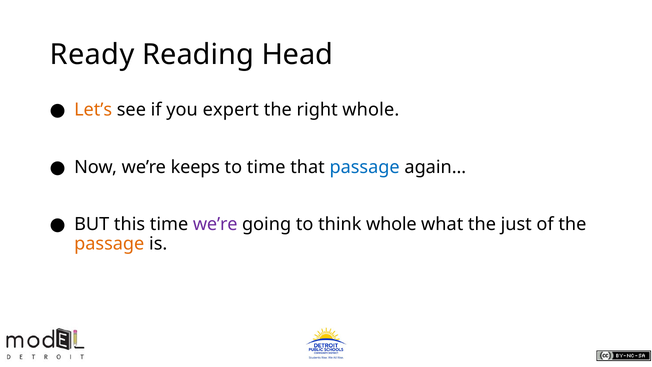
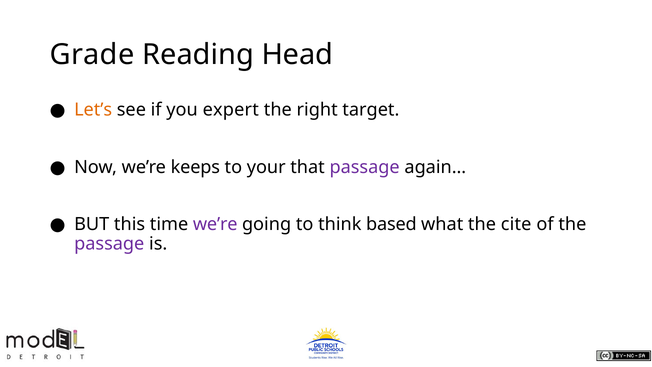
Ready: Ready -> Grade
right whole: whole -> target
to time: time -> your
passage at (365, 167) colour: blue -> purple
think whole: whole -> based
just: just -> cite
passage at (109, 244) colour: orange -> purple
